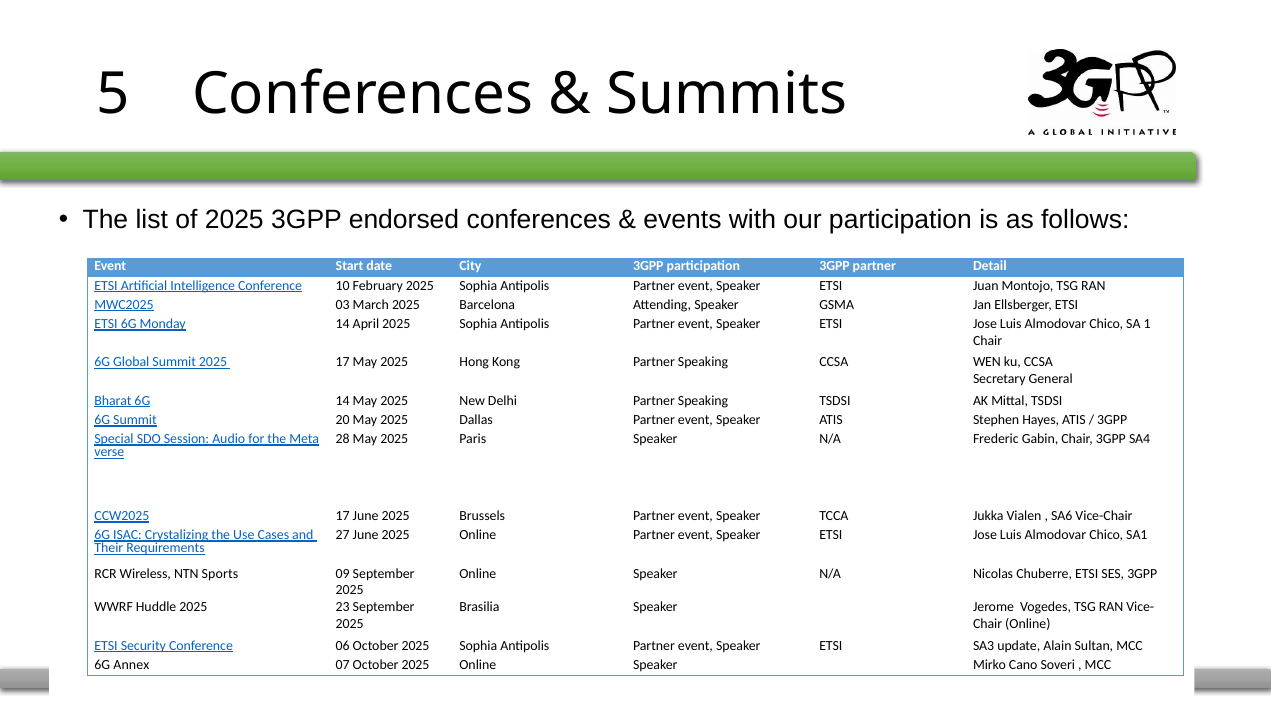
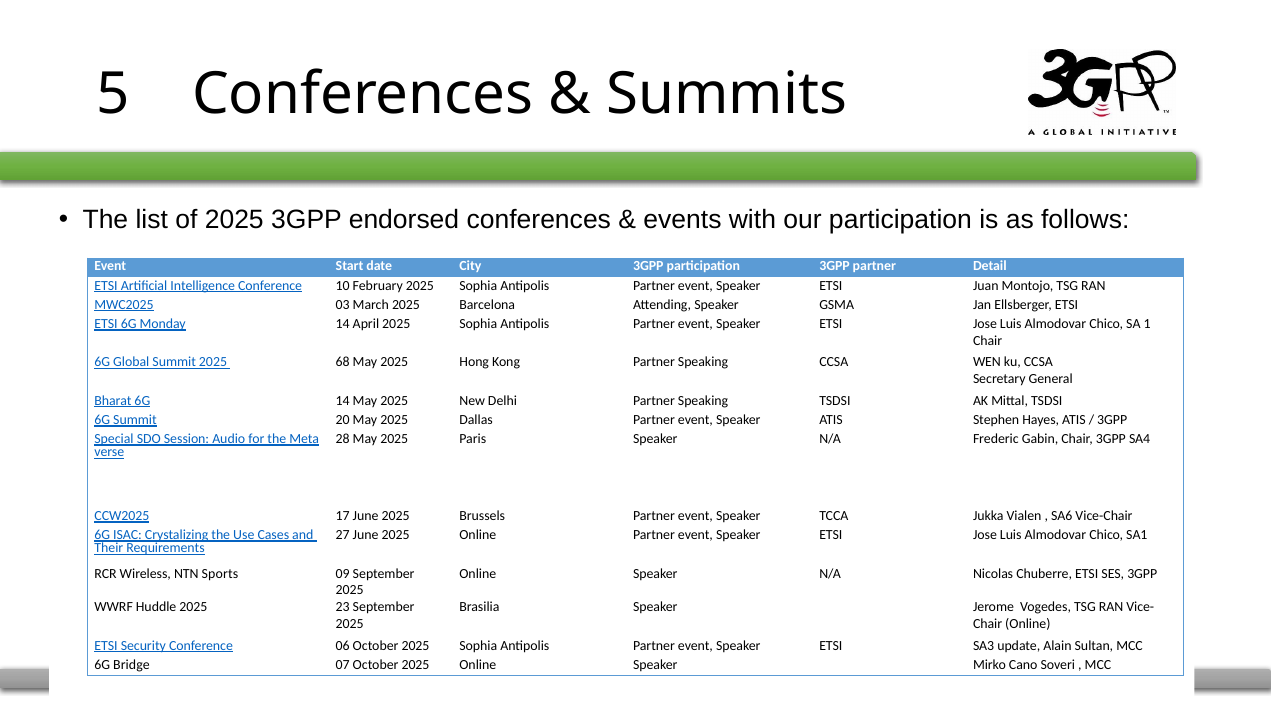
2025 17: 17 -> 68
Annex: Annex -> Bridge
